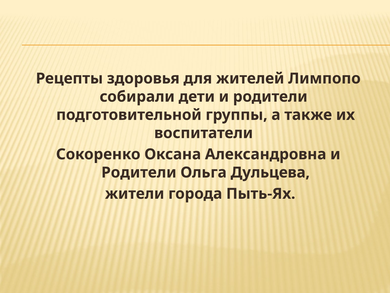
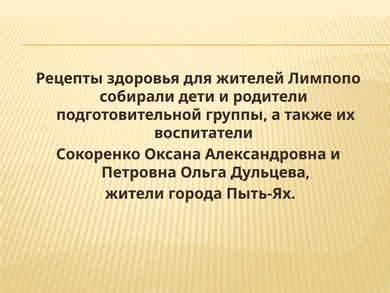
Родители at (139, 172): Родители -> Петровна
